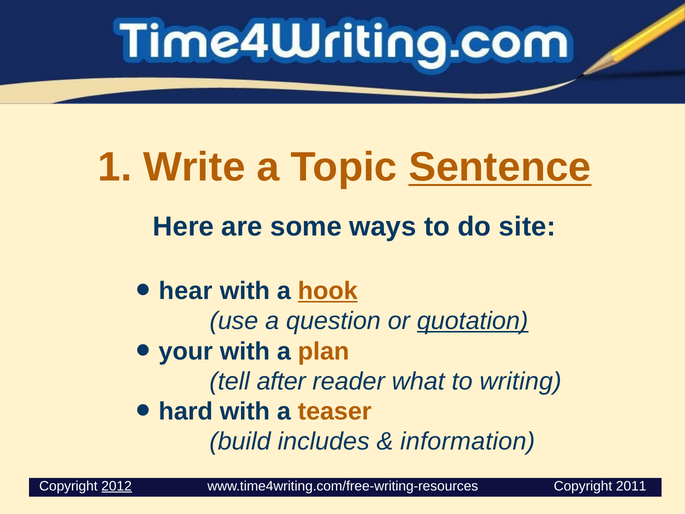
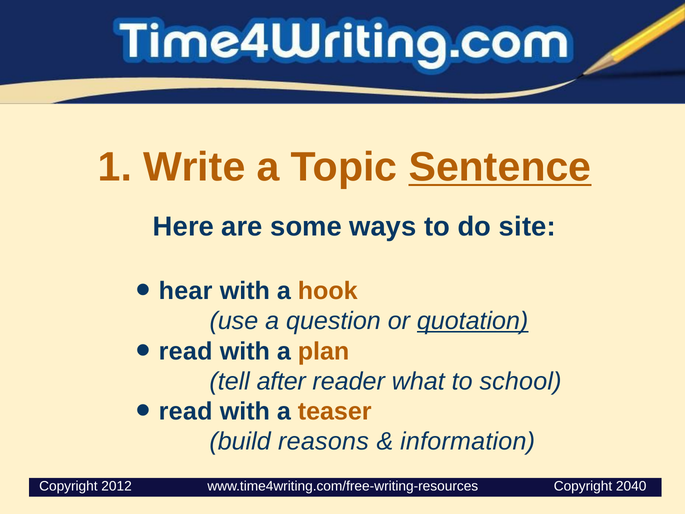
hook underline: present -> none
your at (186, 351): your -> read
writing: writing -> school
hard at (186, 411): hard -> read
includes: includes -> reasons
2012 underline: present -> none
2011: 2011 -> 2040
